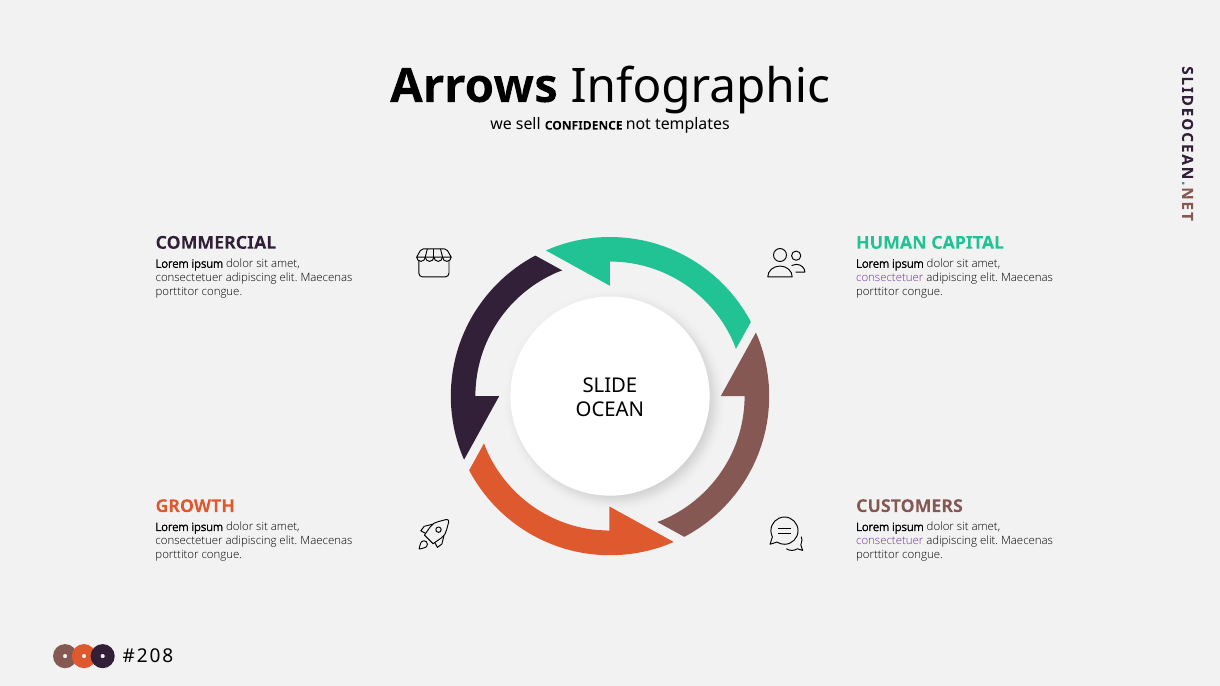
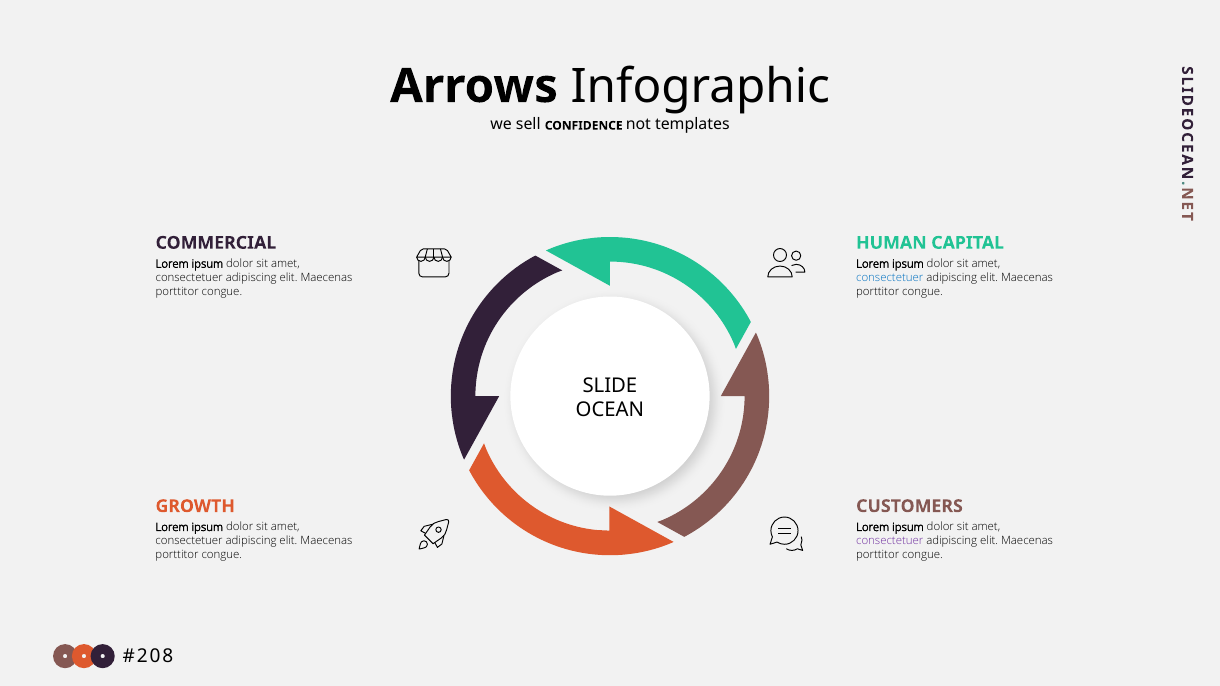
consectetuer at (890, 278) colour: purple -> blue
